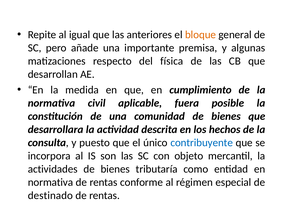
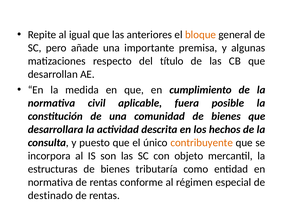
física: física -> título
contribuyente colour: blue -> orange
actividades: actividades -> estructuras
